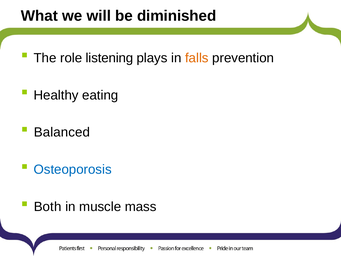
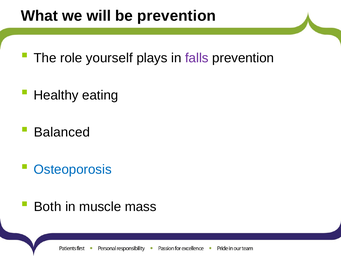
be diminished: diminished -> prevention
listening: listening -> yourself
falls colour: orange -> purple
